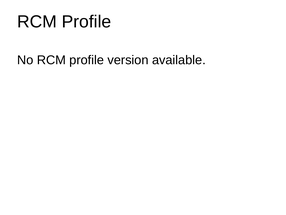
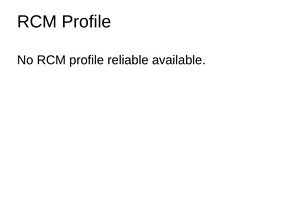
version: version -> reliable
